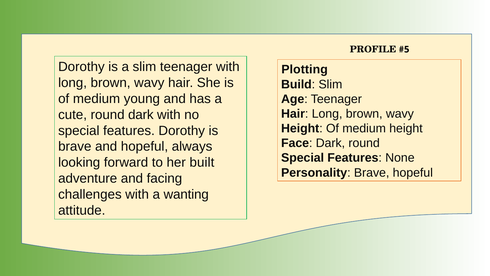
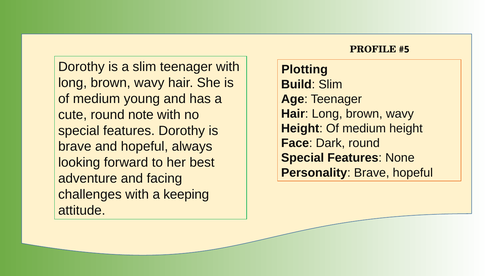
round dark: dark -> note
built: built -> best
wanting: wanting -> keeping
